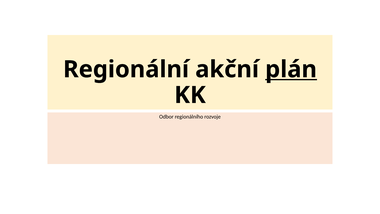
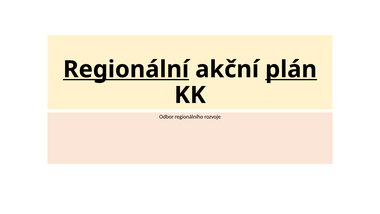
Regionální underline: none -> present
